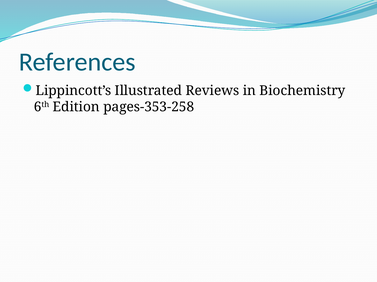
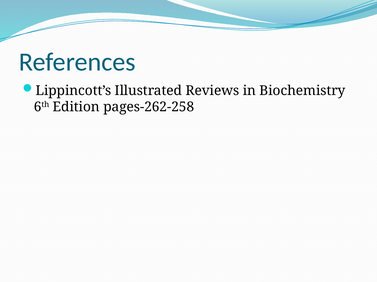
pages-353-258: pages-353-258 -> pages-262-258
